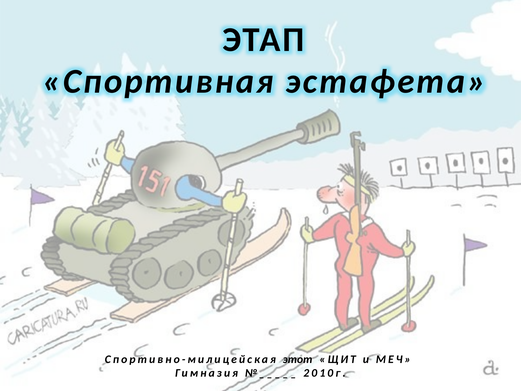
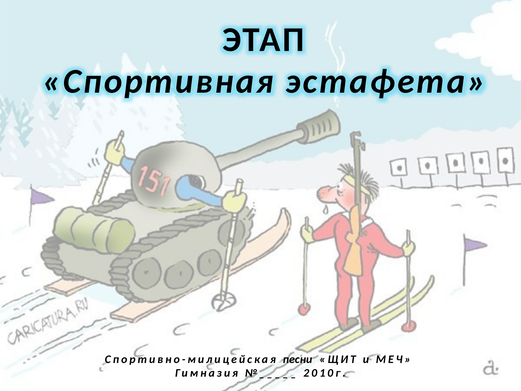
этот: этот -> песни
